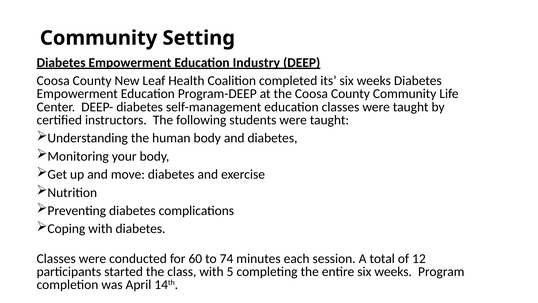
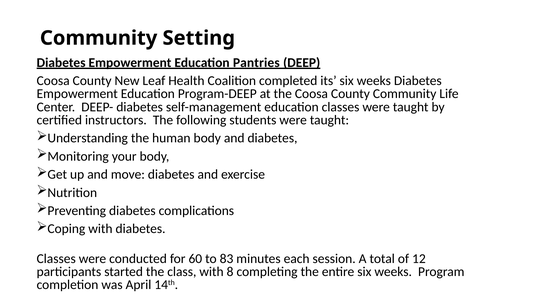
Industry: Industry -> Pantries
74: 74 -> 83
5: 5 -> 8
